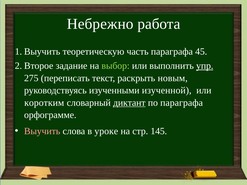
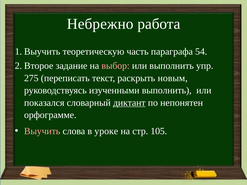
45: 45 -> 54
выбор colour: light green -> pink
упр underline: present -> none
изученными изученной: изученной -> выполнить
коротким: коротким -> показался
по параграфа: параграфа -> непонятен
145: 145 -> 105
